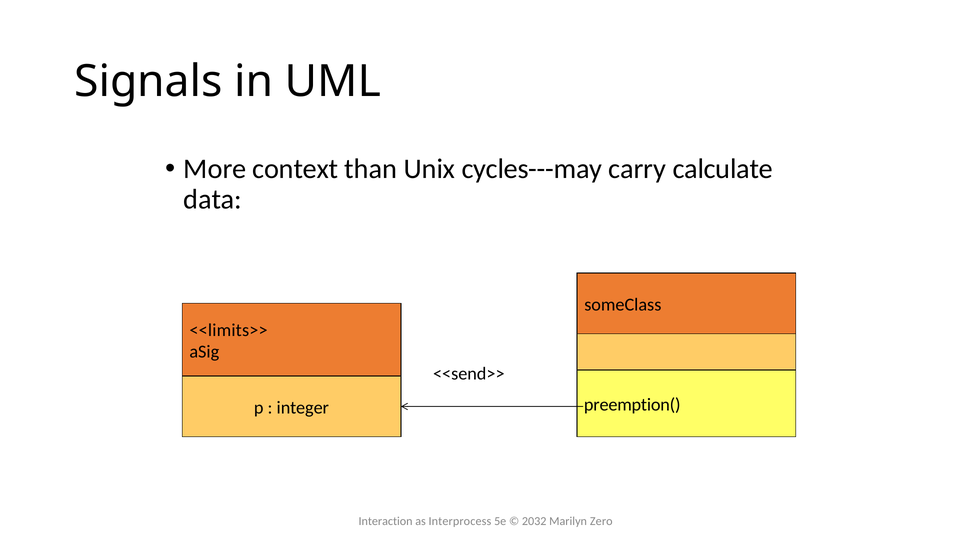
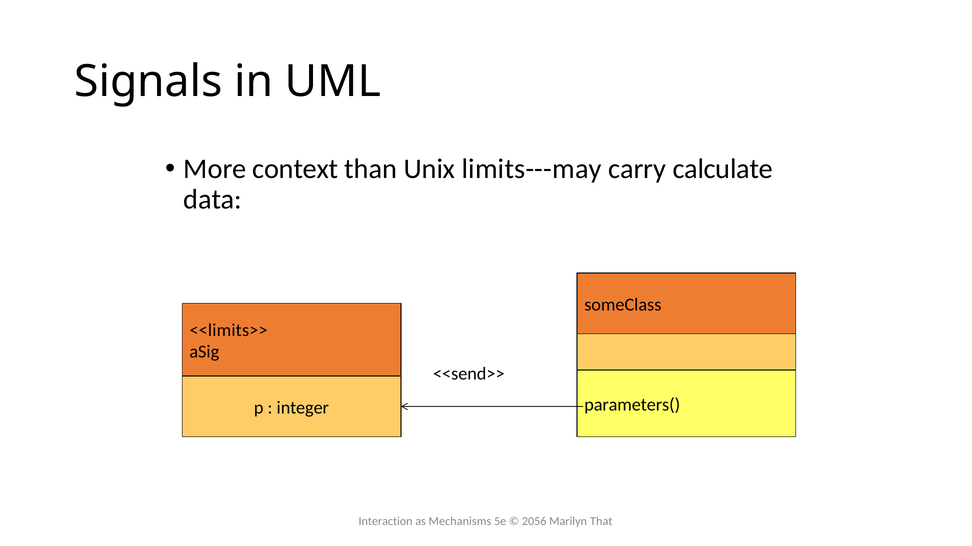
cycles---may: cycles---may -> limits---may
preemption(: preemption( -> parameters(
Interprocess: Interprocess -> Mechanisms
2032: 2032 -> 2056
Zero: Zero -> That
